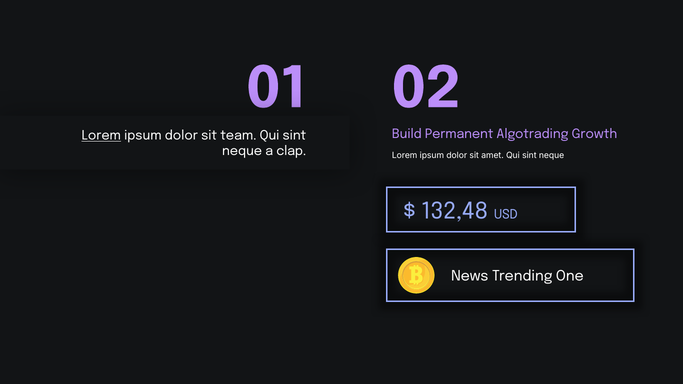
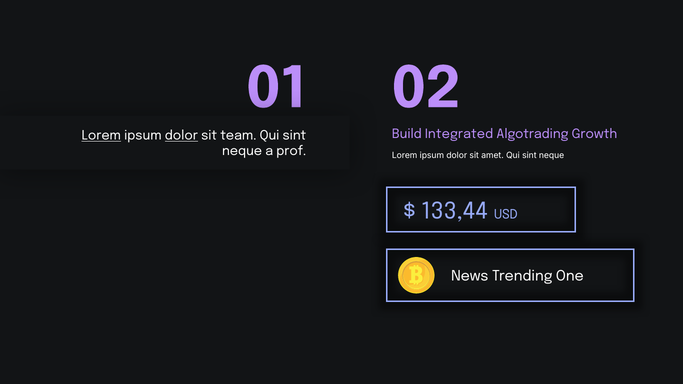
Permanent: Permanent -> Integrated
dolor at (181, 136) underline: none -> present
clap: clap -> prof
132,48: 132,48 -> 133,44
